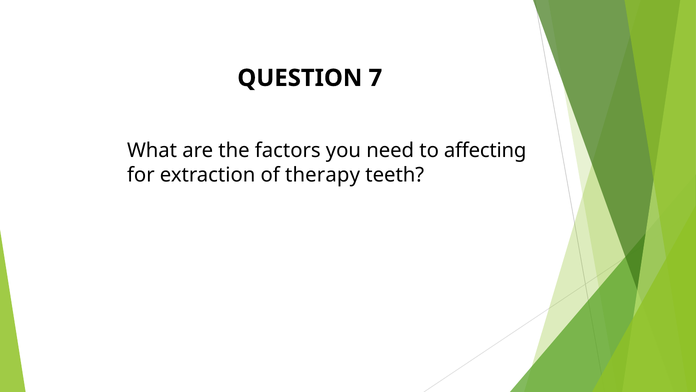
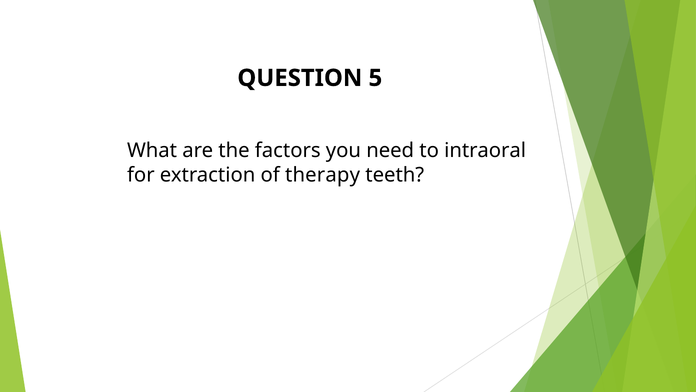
7: 7 -> 5
affecting: affecting -> intraoral
